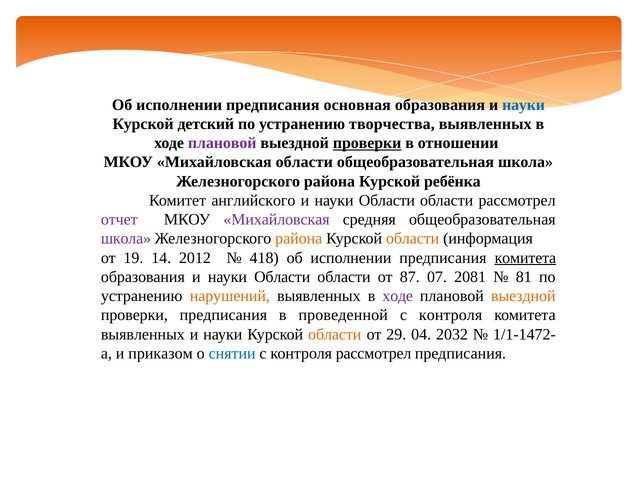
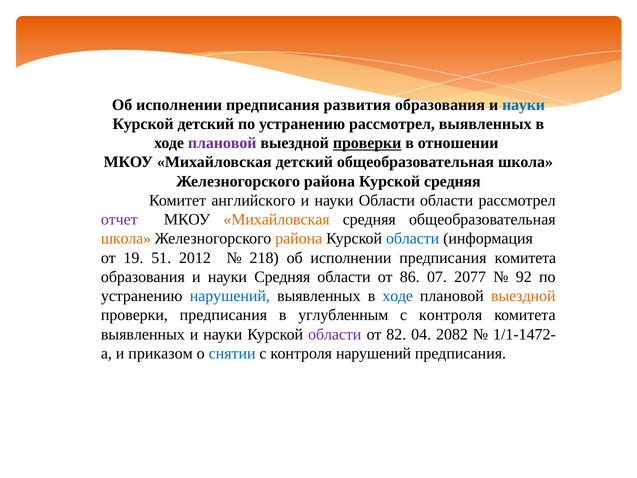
основная: основная -> развития
устранению творчества: творчества -> рассмотрел
Михайловская области: области -> детский
Курской ребёнка: ребёнка -> средняя
Михайловская at (276, 219) colour: purple -> orange
школа at (126, 239) colour: purple -> orange
области at (413, 239) colour: orange -> blue
14: 14 -> 51
418: 418 -> 218
комитета at (525, 258) underline: present -> none
образования и науки Области: Области -> Средняя
87: 87 -> 86
2081: 2081 -> 2077
81: 81 -> 92
нарушений at (230, 296) colour: orange -> blue
ходе at (398, 296) colour: purple -> blue
проведенной: проведенной -> углубленным
области at (335, 334) colour: orange -> purple
29: 29 -> 82
2032: 2032 -> 2082
контроля рассмотрел: рассмотрел -> нарушений
